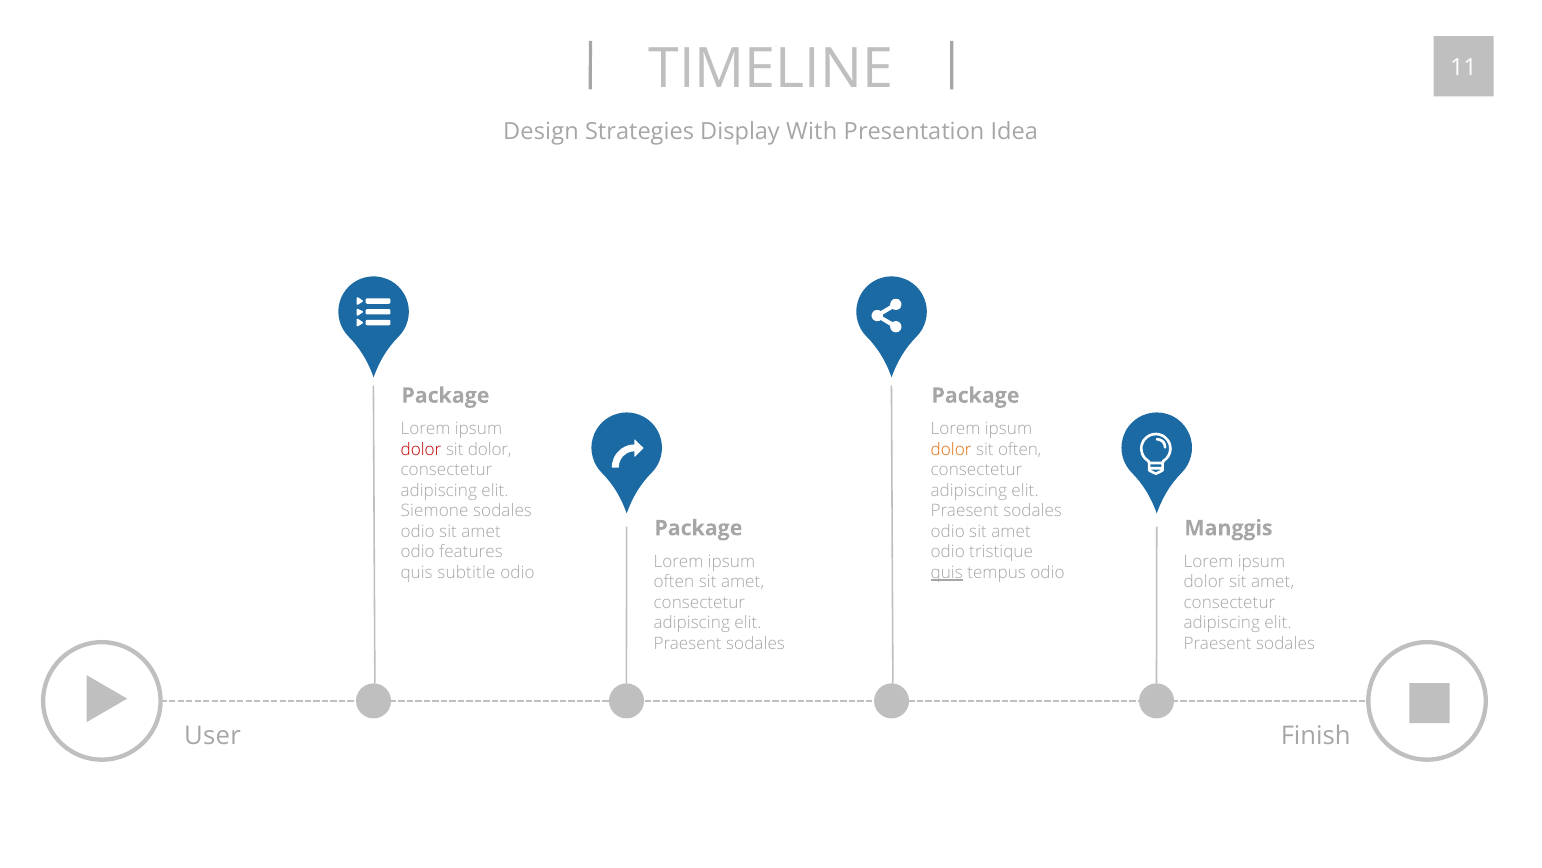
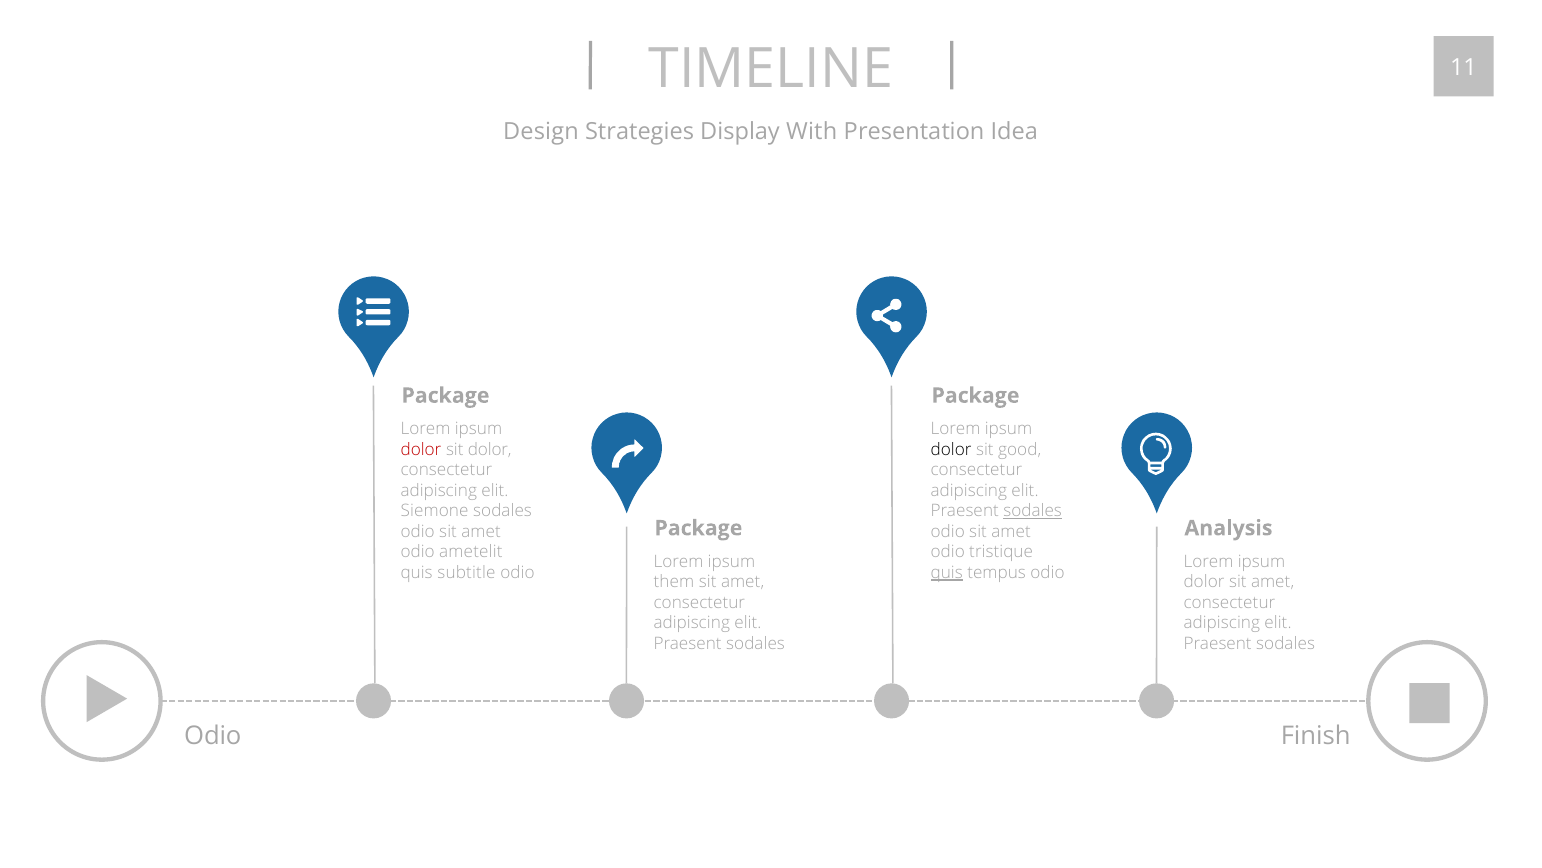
dolor at (951, 449) colour: orange -> black
sit often: often -> good
sodales at (1033, 511) underline: none -> present
Manggis: Manggis -> Analysis
features: features -> ametelit
often at (674, 582): often -> them
User at (213, 736): User -> Odio
